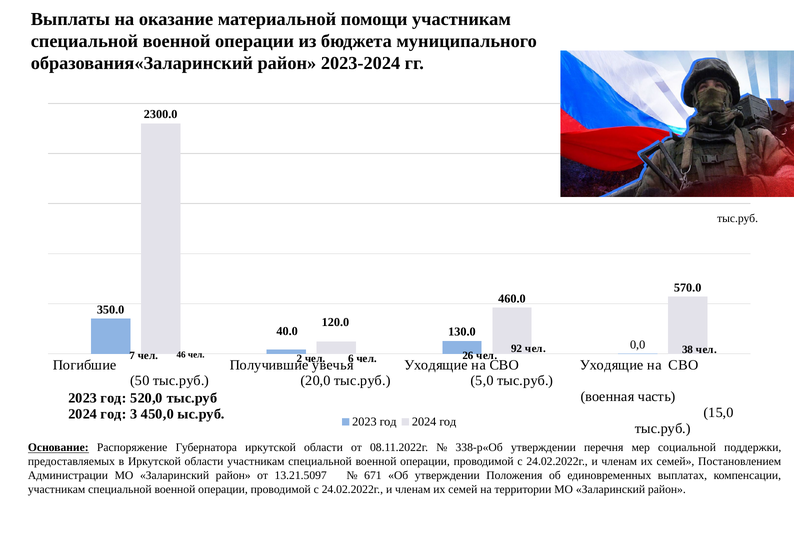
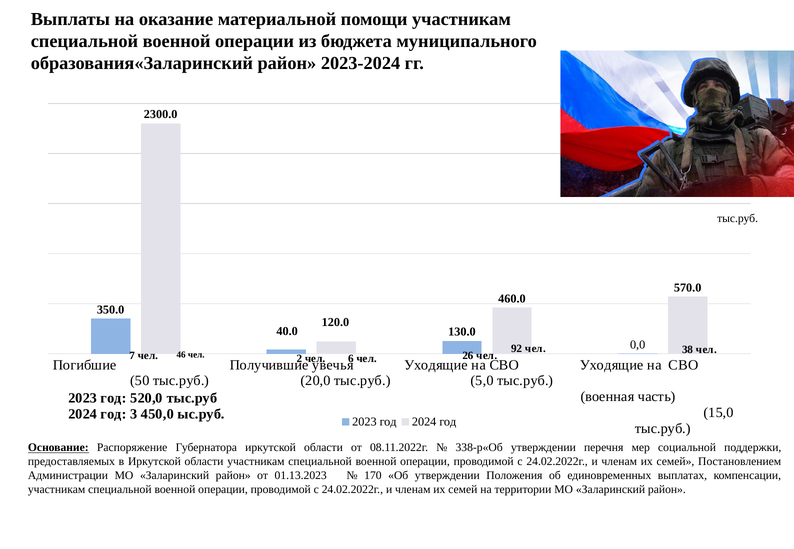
13.21.5097: 13.21.5097 -> 01.13.2023
671: 671 -> 170
